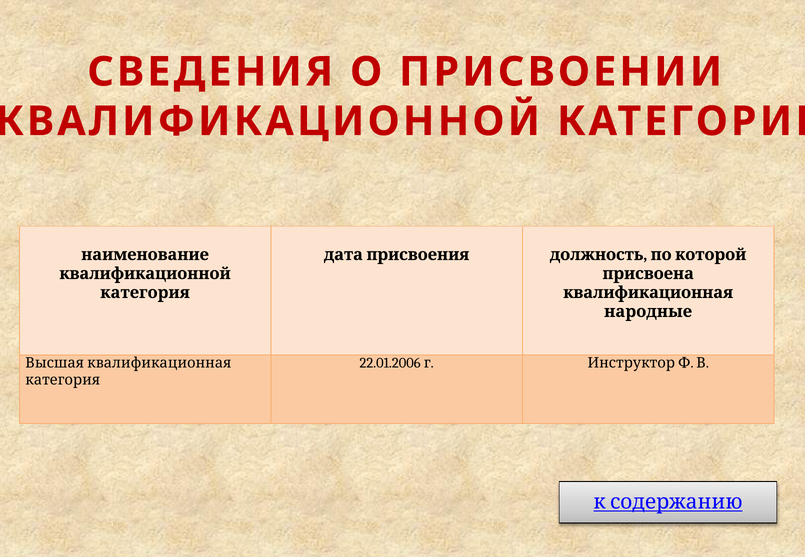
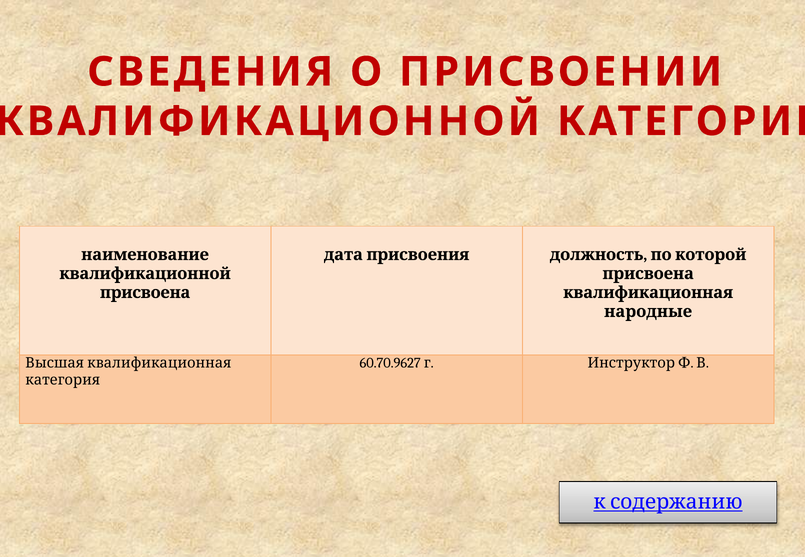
категория at (145, 293): категория -> присвоена
22.01.2006: 22.01.2006 -> 60.70.9627
